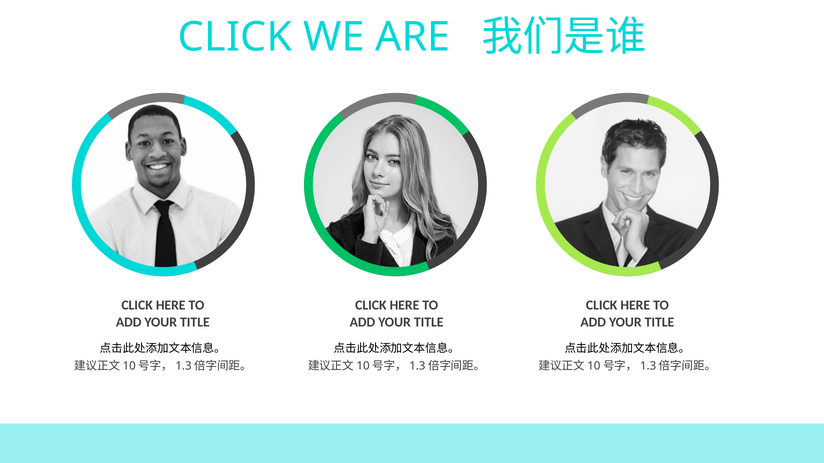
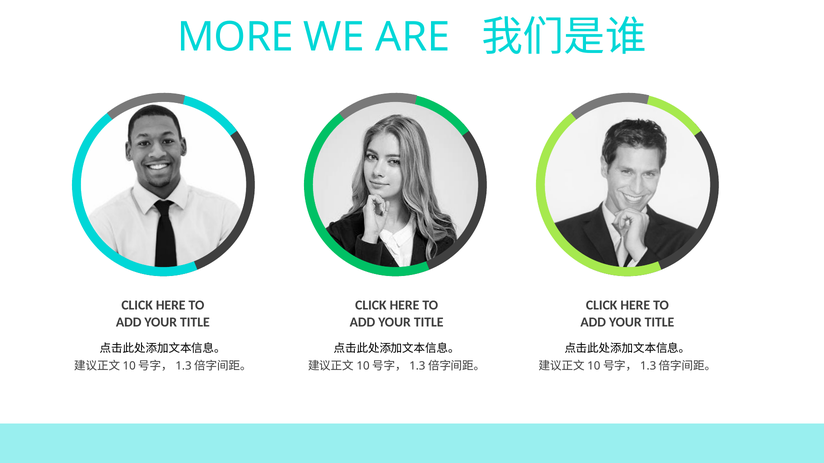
CLICK at (235, 37): CLICK -> MORE
